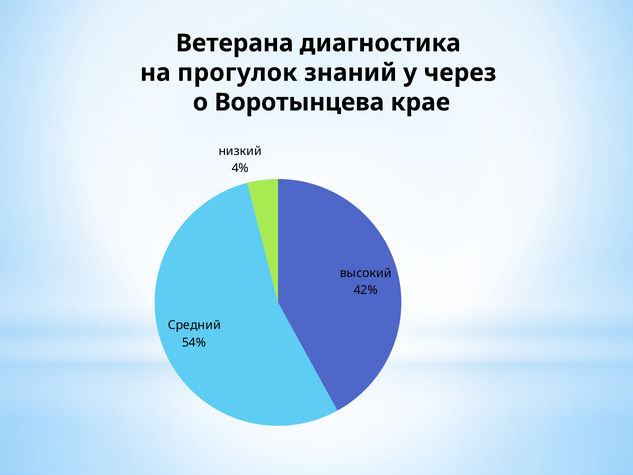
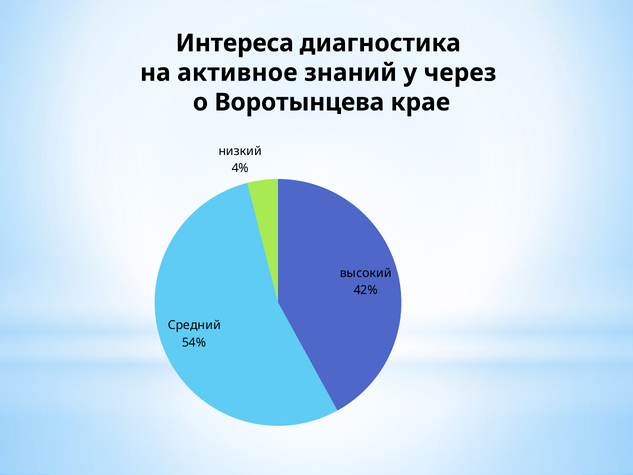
Ветерана: Ветерана -> Интереса
прогулок: прогулок -> активное
